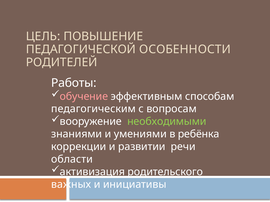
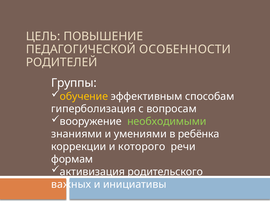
Работы: Работы -> Группы
обучение colour: pink -> yellow
педагогическим: педагогическим -> гиперболизация
развитии: развитии -> которого
области: области -> формам
